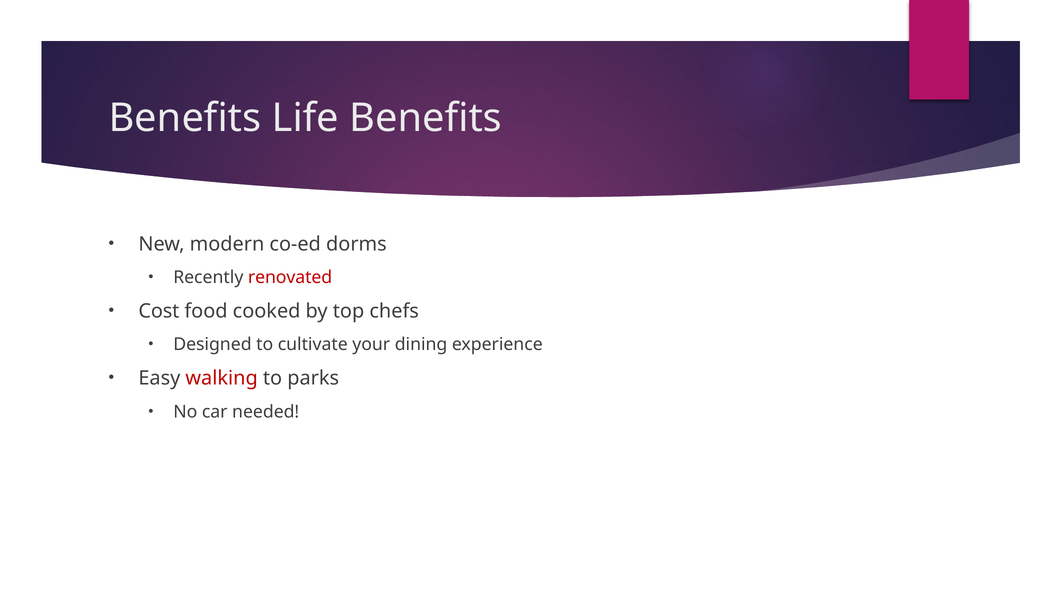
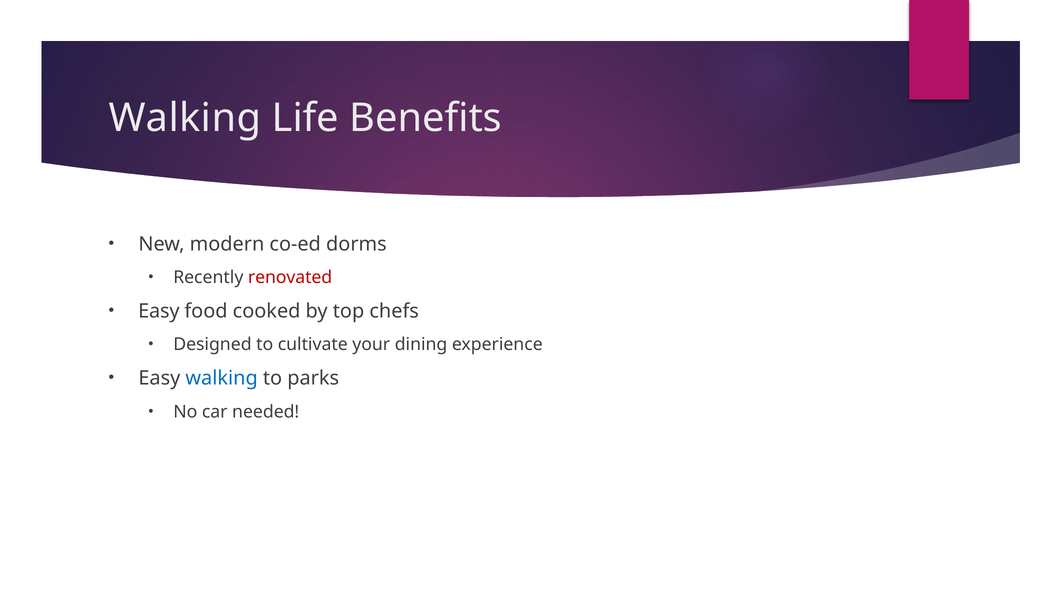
Benefits at (185, 118): Benefits -> Walking
Cost at (159, 311): Cost -> Easy
walking at (222, 379) colour: red -> blue
